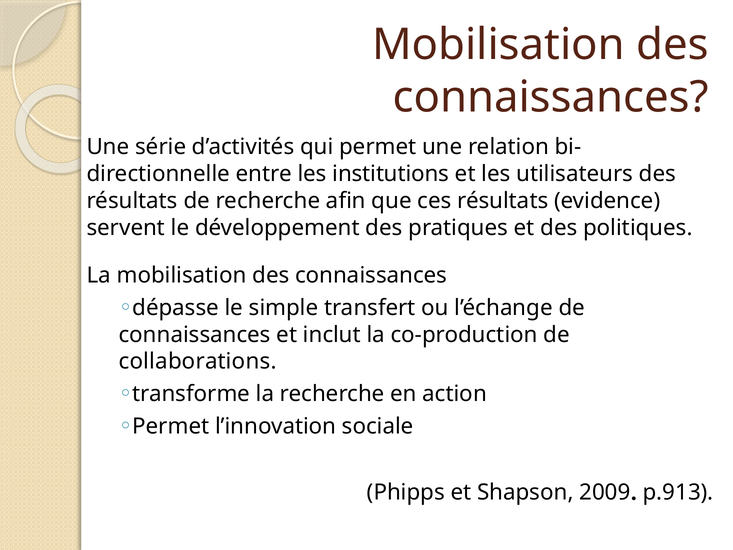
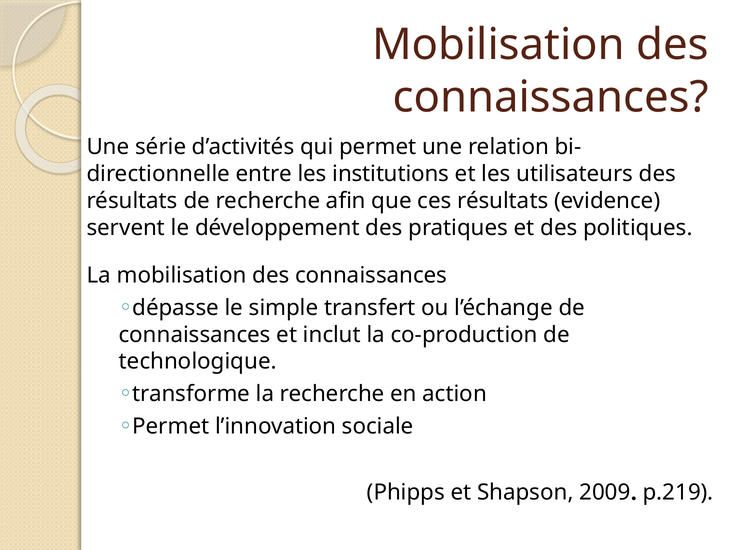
collaborations: collaborations -> technologique
p.913: p.913 -> p.219
